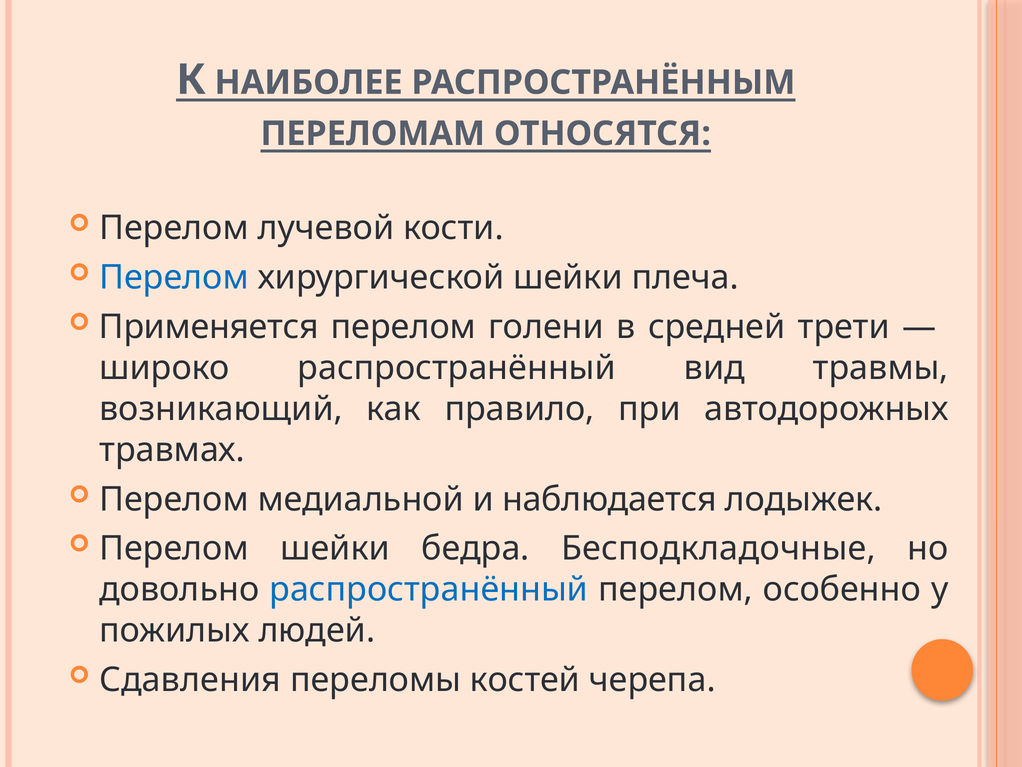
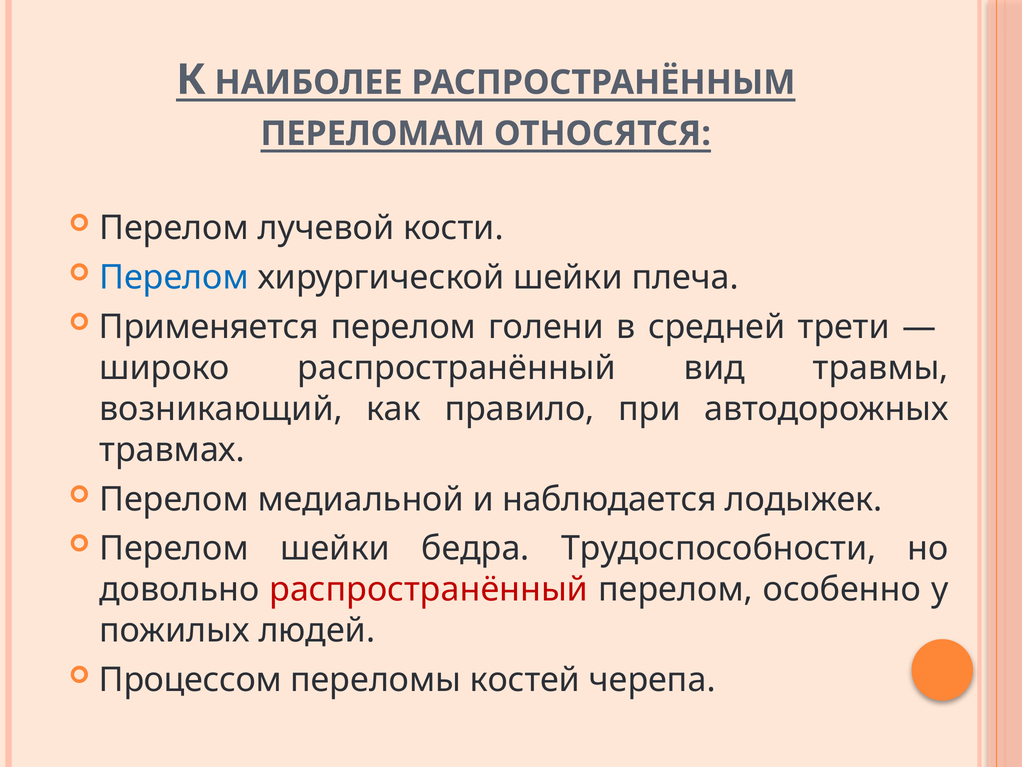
Бесподкладочные: Бесподкладочные -> Трудоспособности
распространённый at (429, 589) colour: blue -> red
Сдавления: Сдавления -> Процессом
